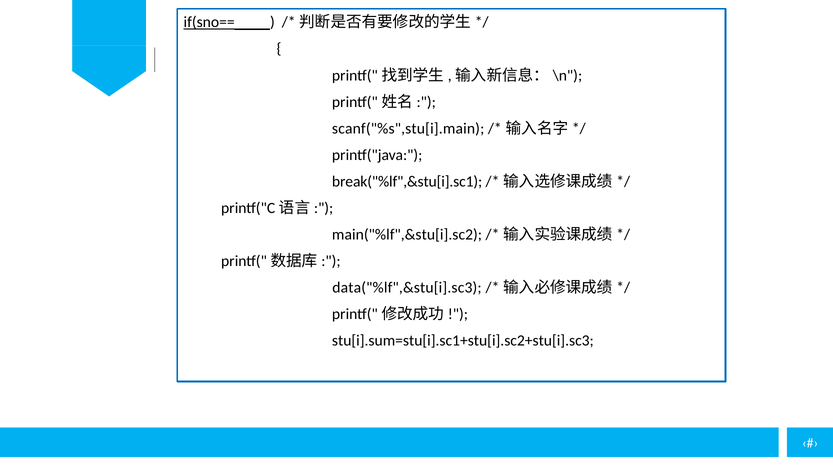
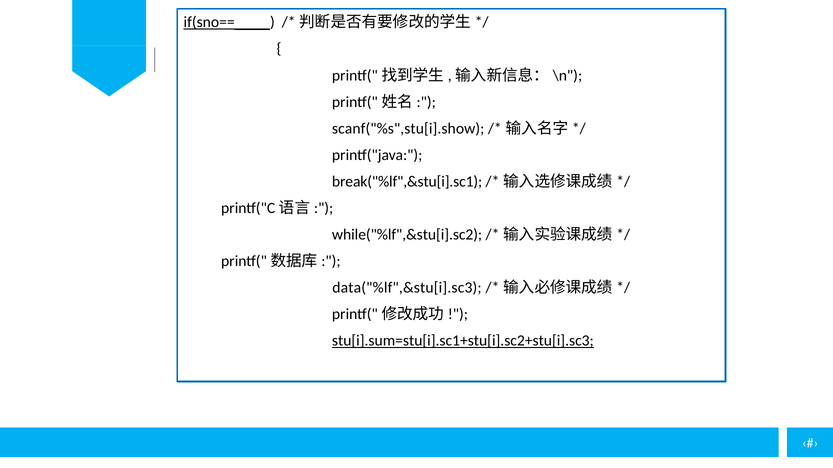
scanf("%s",stu[i].main: scanf("%s",stu[i].main -> scanf("%s",stu[i].show
main("%lf",&stu[i].sc2: main("%lf",&stu[i].sc2 -> while("%lf",&stu[i].sc2
stu[i].sum=stu[i].sc1+stu[i].sc2+stu[i].sc3 underline: none -> present
